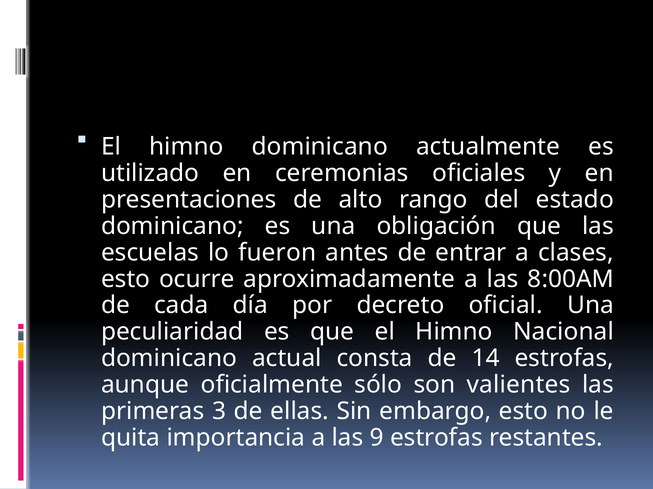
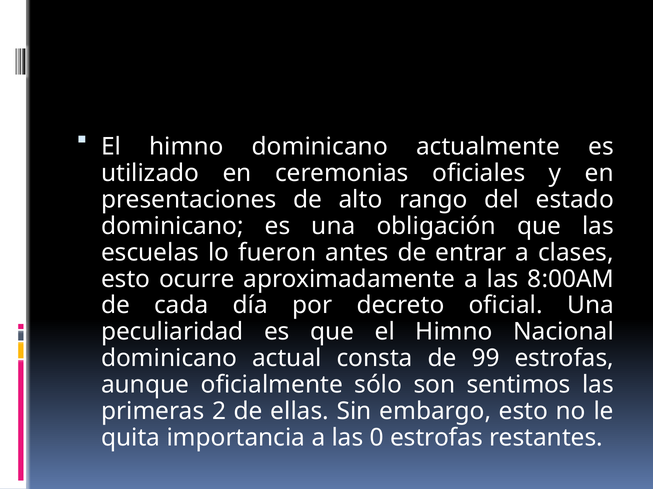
14: 14 -> 99
valientes: valientes -> sentimos
3: 3 -> 2
9: 9 -> 0
